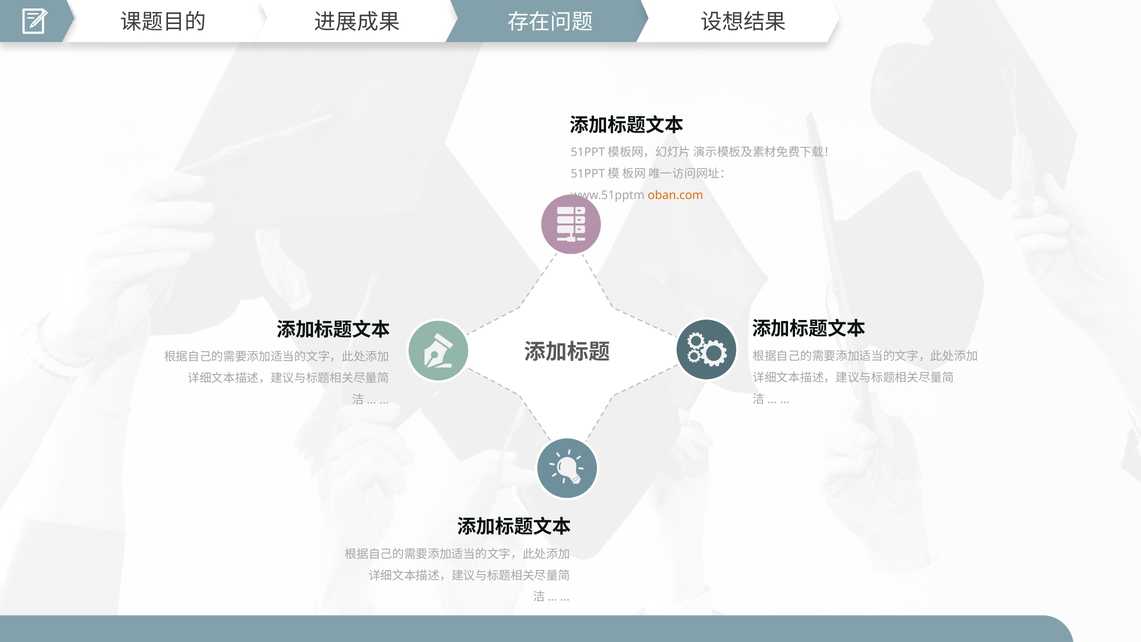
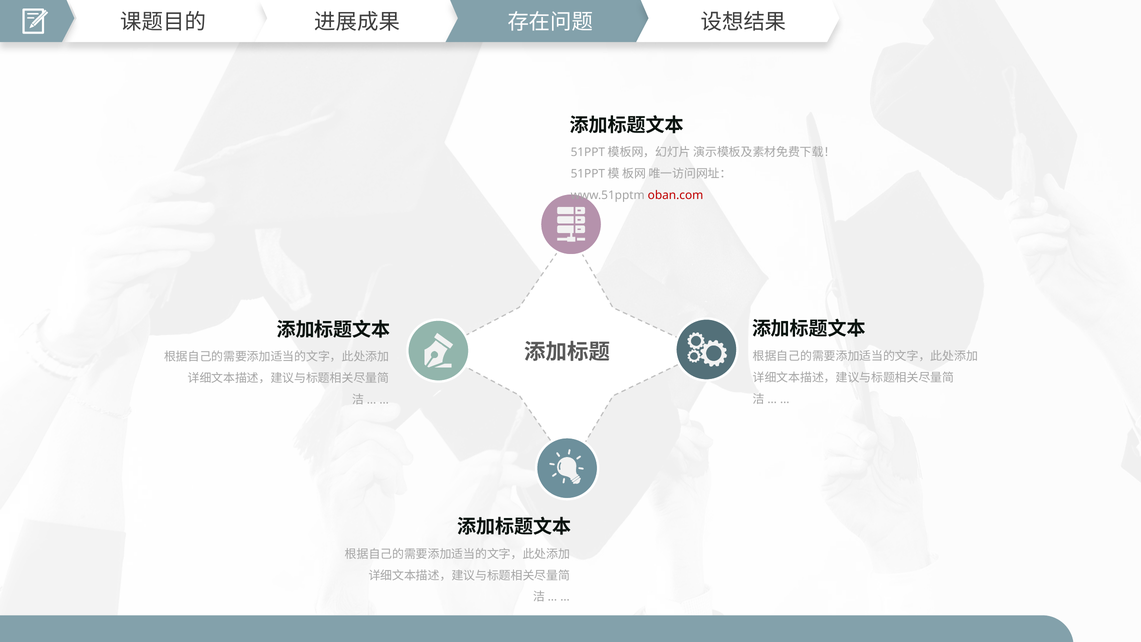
oban.com colour: orange -> red
